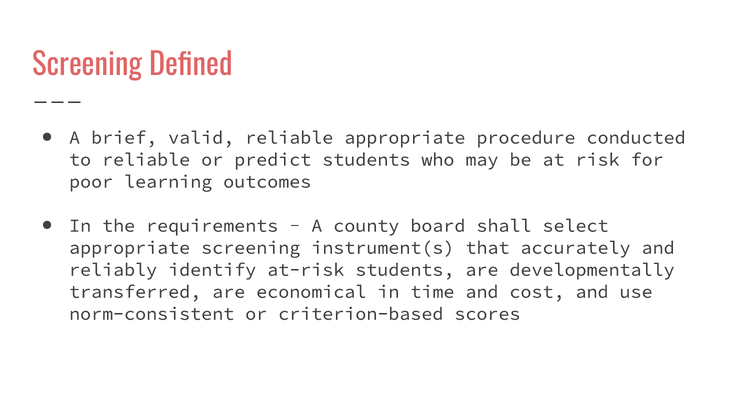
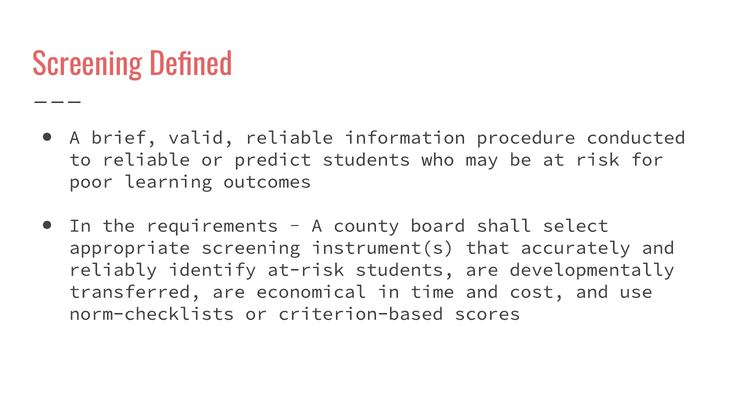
reliable appropriate: appropriate -> information
norm-consistent: norm-consistent -> norm-checklists
